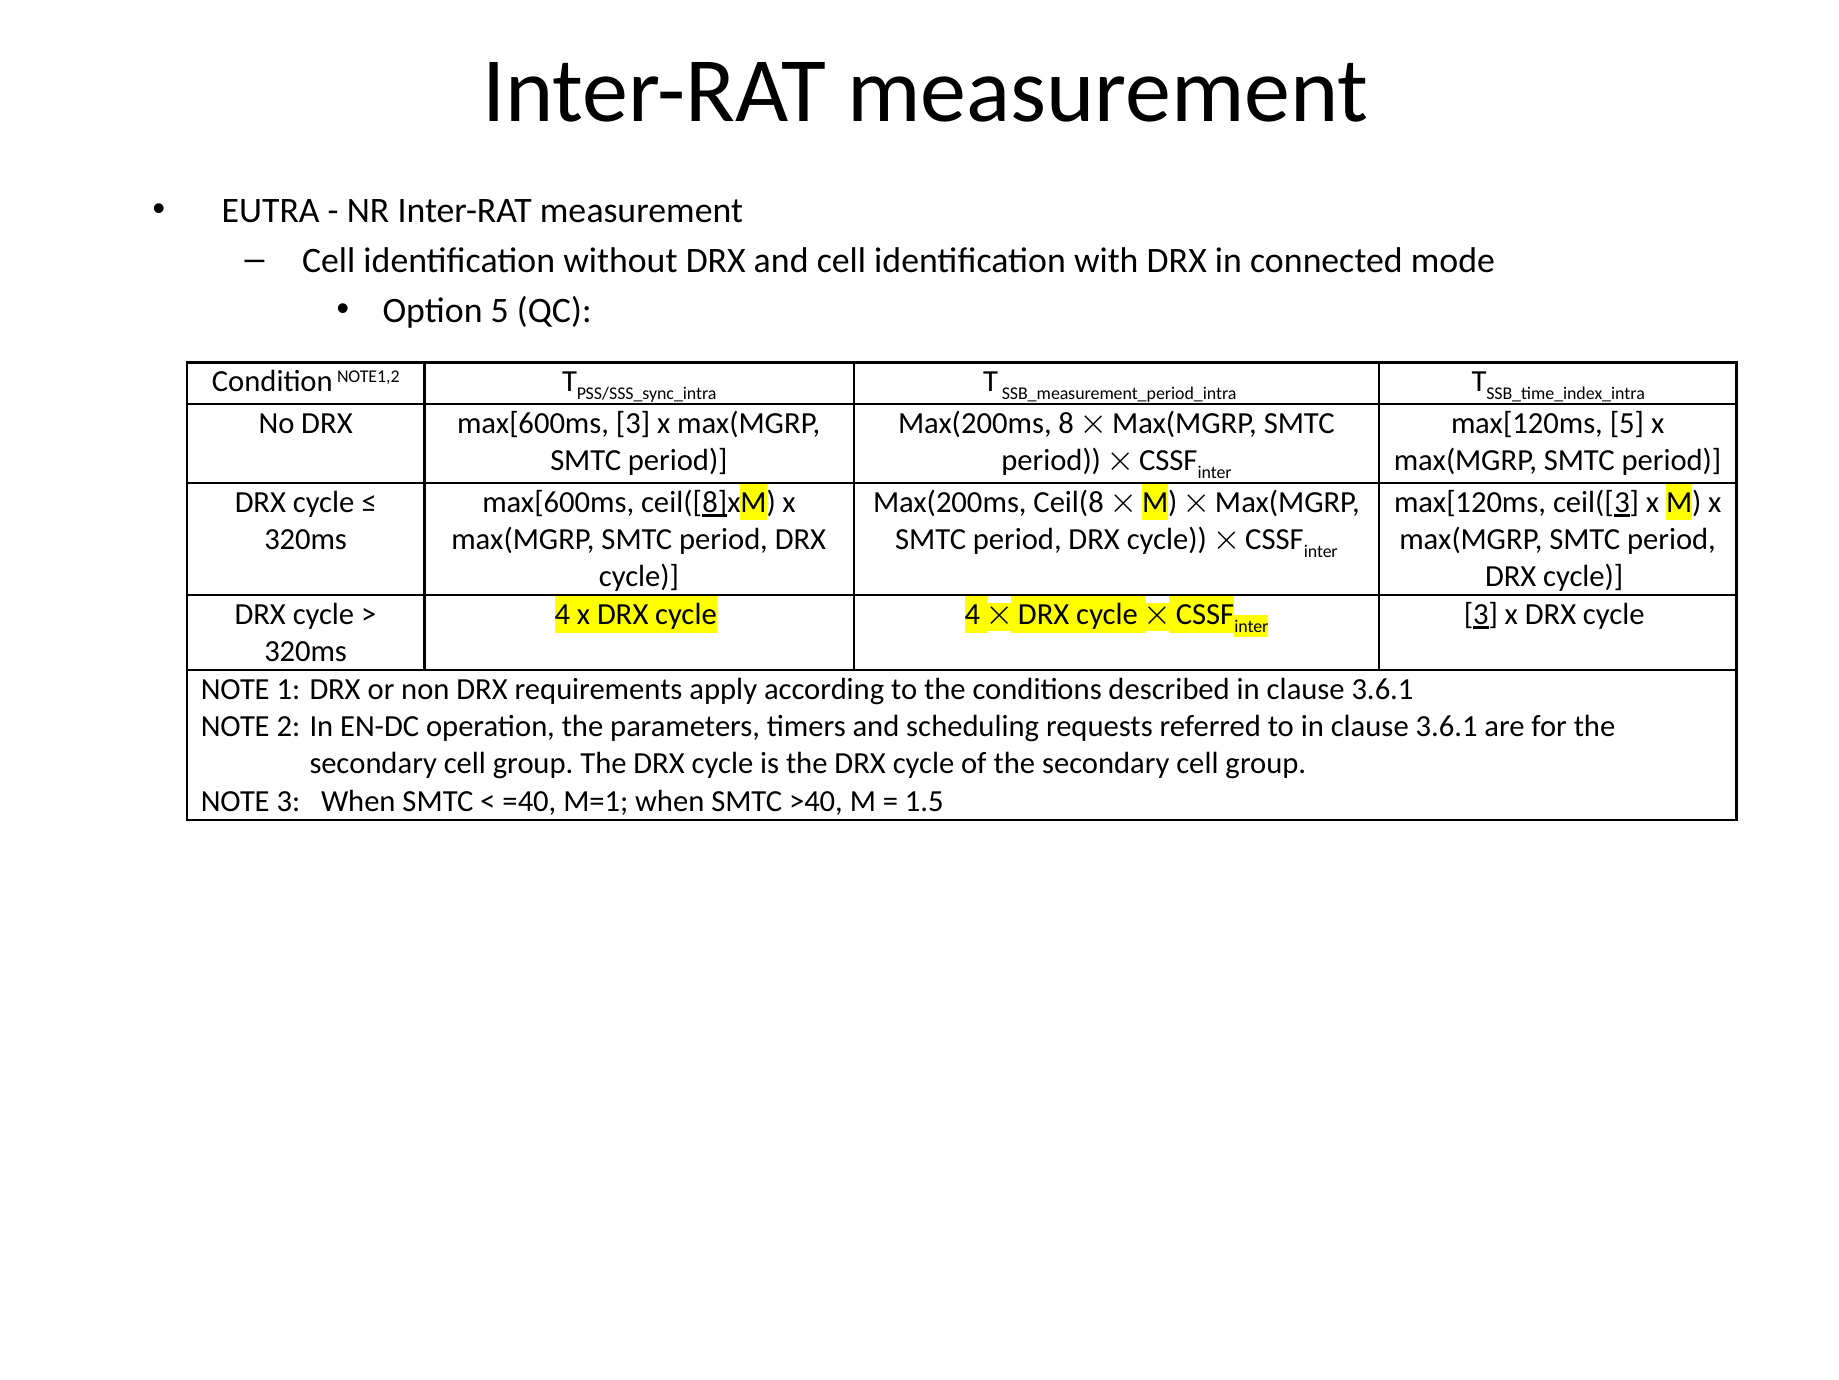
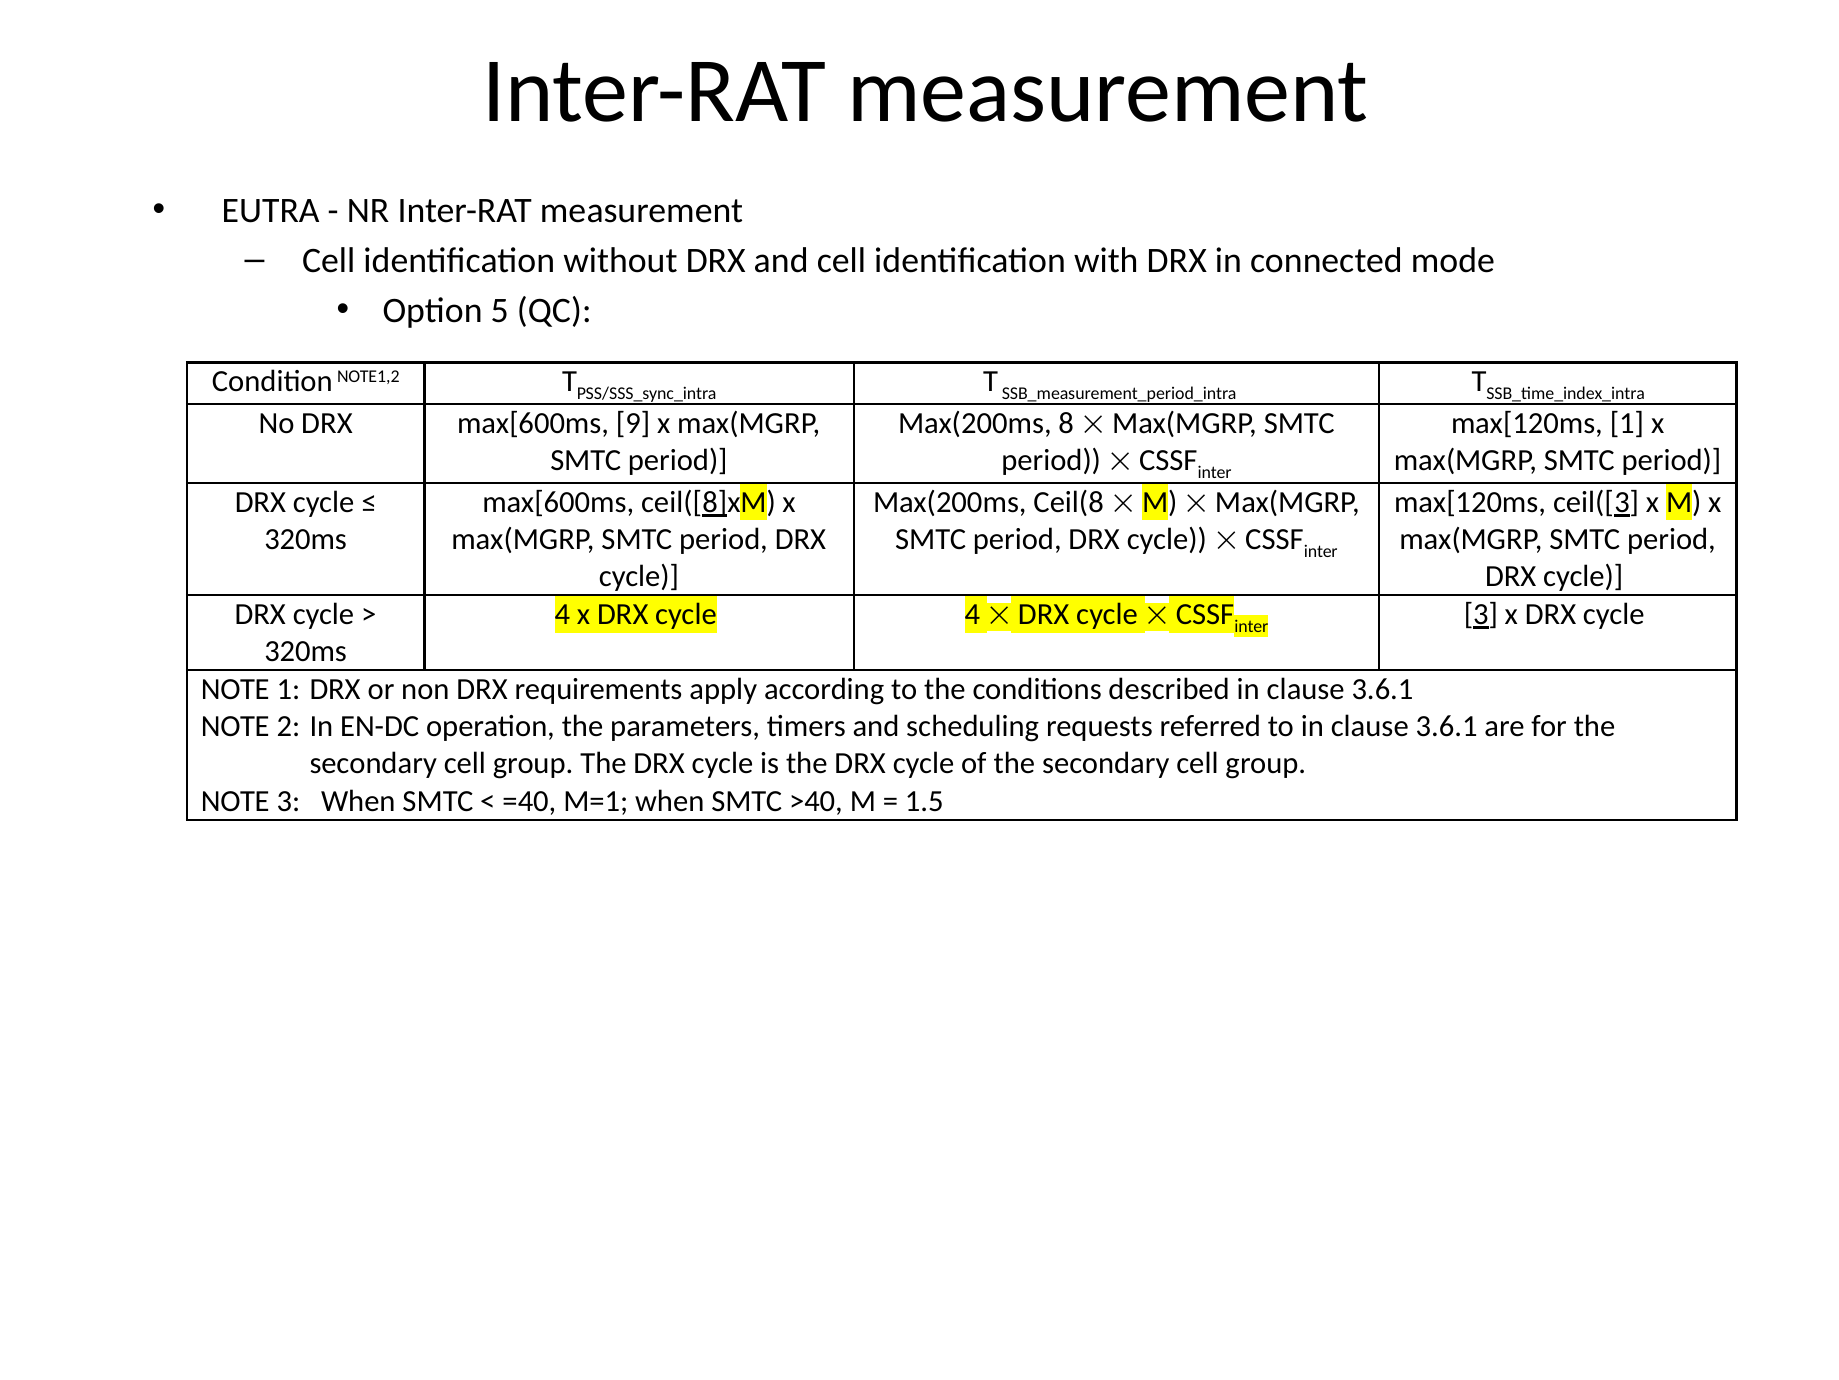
max[600ms 3: 3 -> 9
max[120ms 5: 5 -> 1
